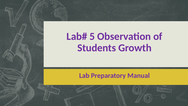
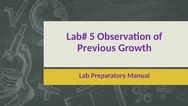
Students: Students -> Previous
